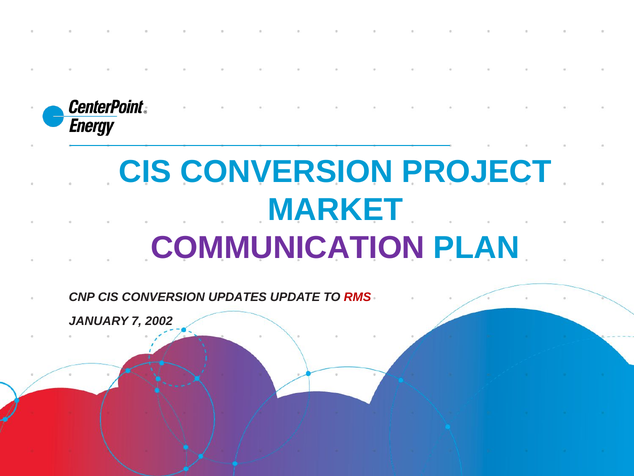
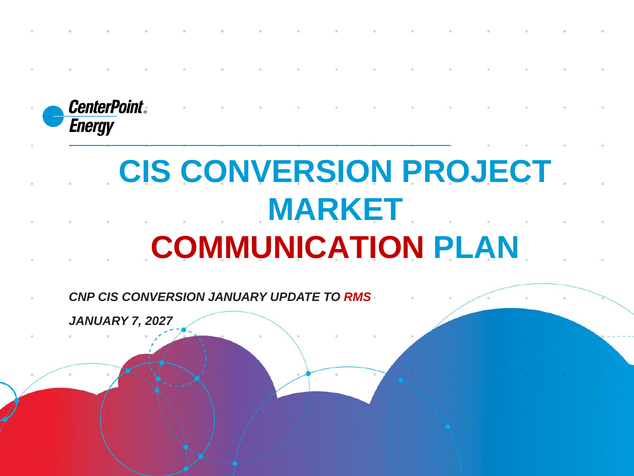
COMMUNICATION colour: purple -> red
CONVERSION UPDATES: UPDATES -> JANUARY
2002: 2002 -> 2027
